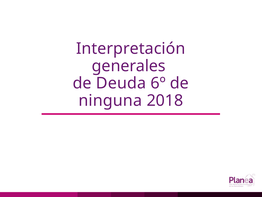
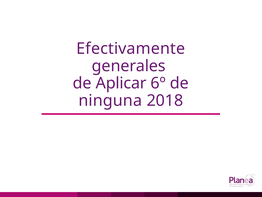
Interpretación: Interpretación -> Efectivamente
Deuda: Deuda -> Aplicar
